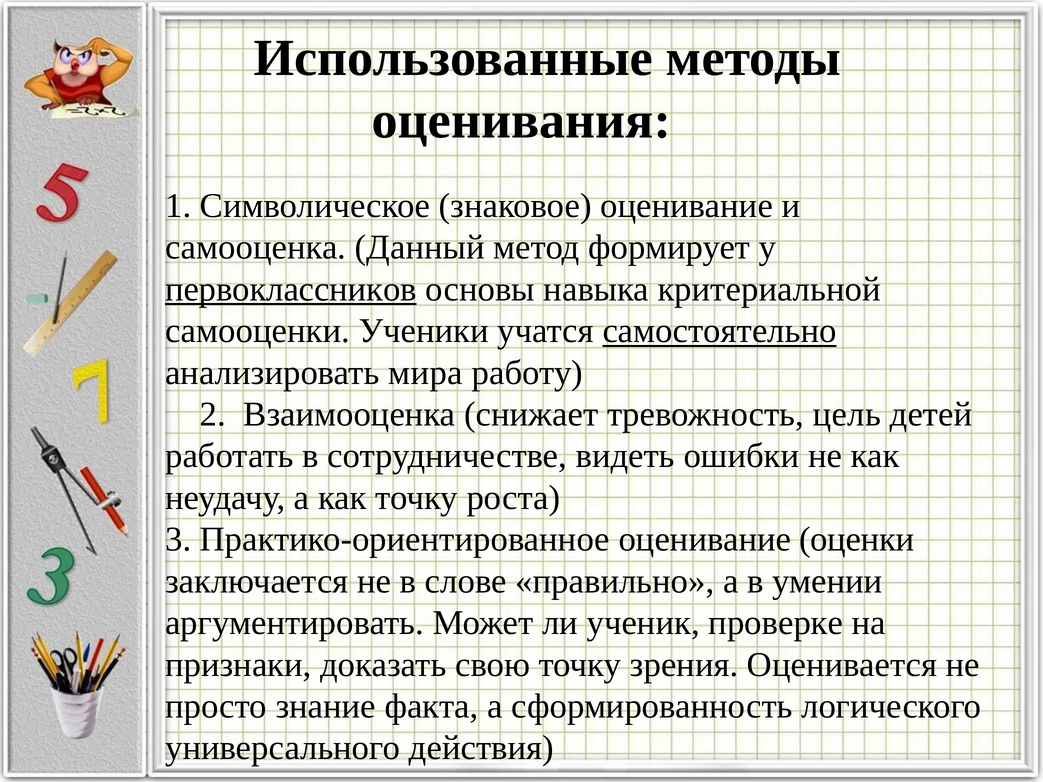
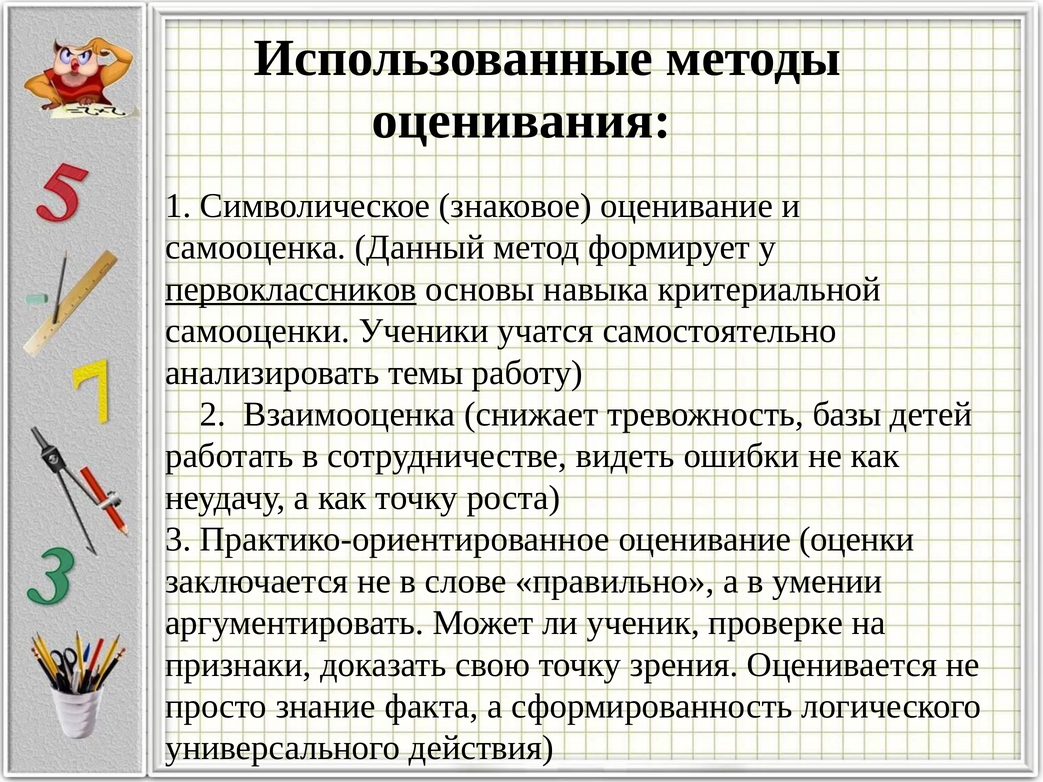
самостоятельно underline: present -> none
мира: мира -> темы
цель: цель -> базы
